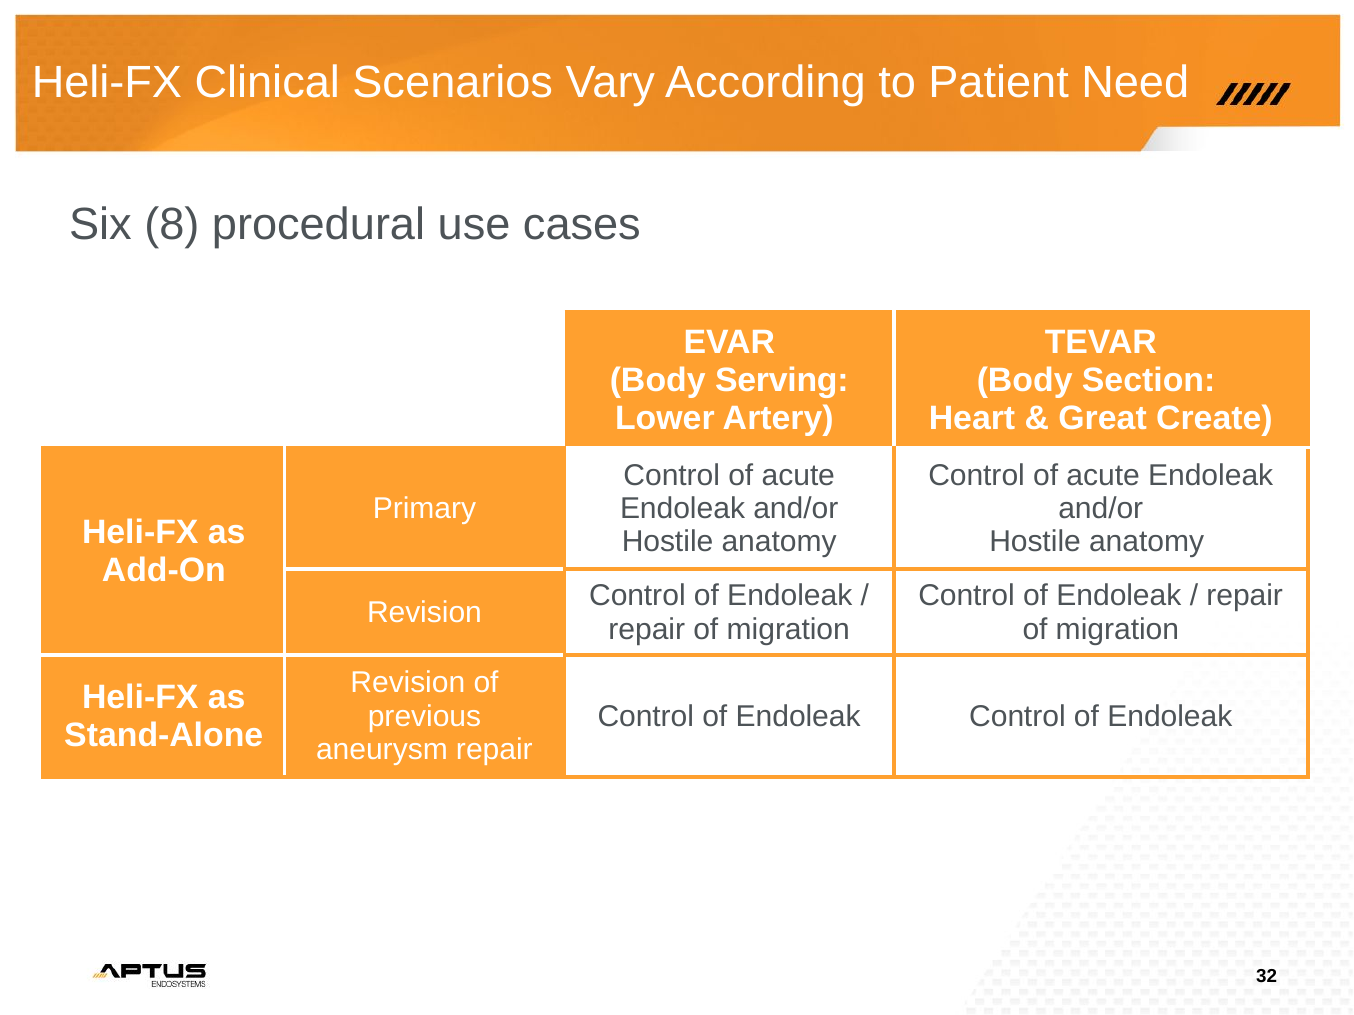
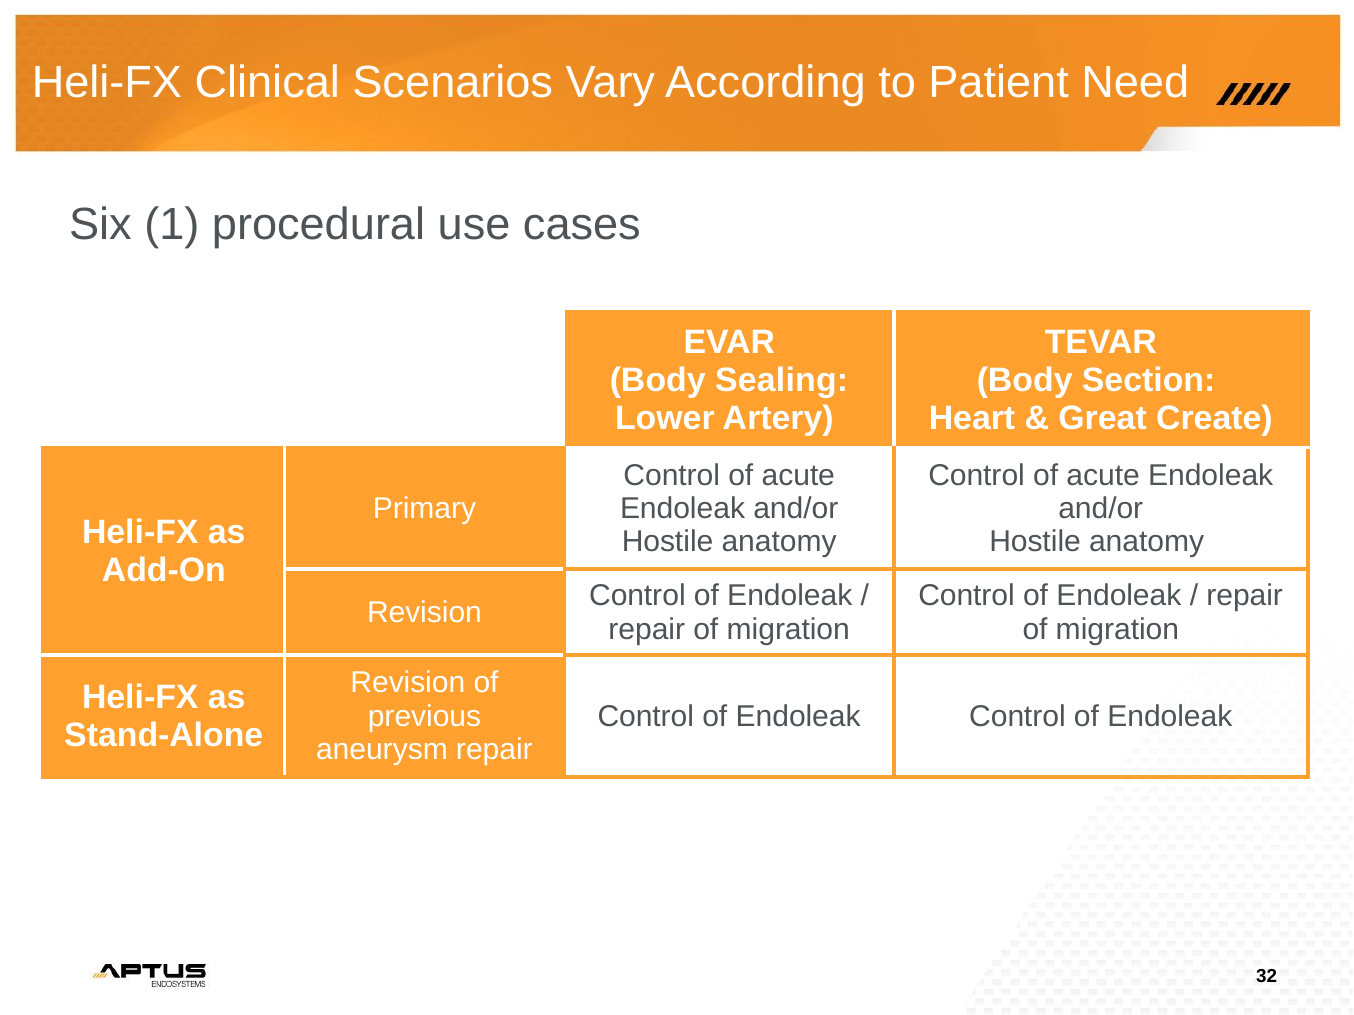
8: 8 -> 1
Serving: Serving -> Sealing
